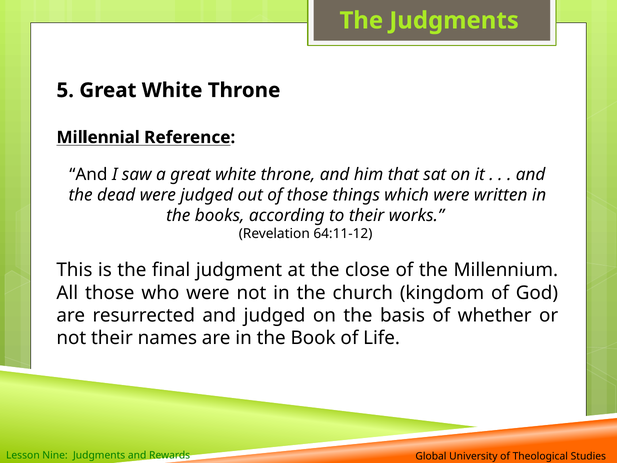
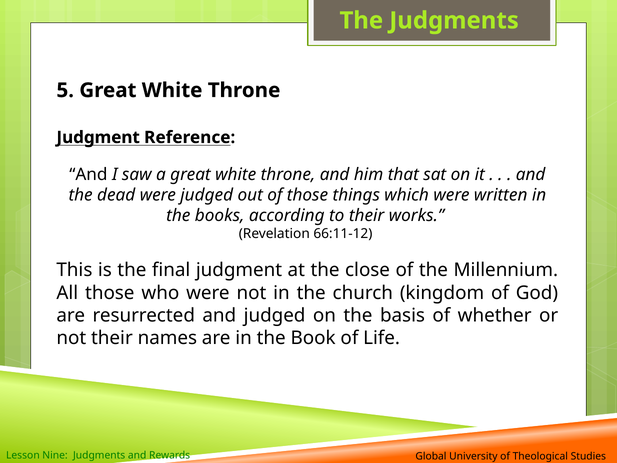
Millennial at (98, 137): Millennial -> Judgment
64:11-12: 64:11-12 -> 66:11-12
